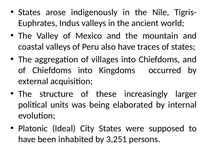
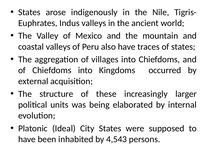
3,251: 3,251 -> 4,543
